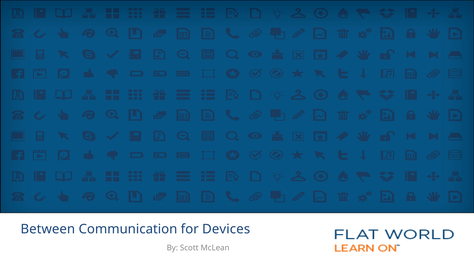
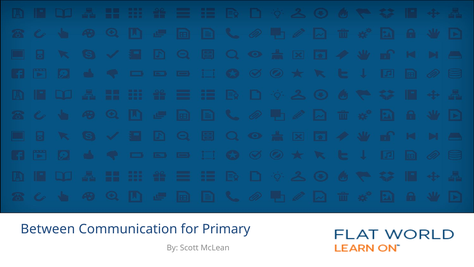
Devices: Devices -> Primary
